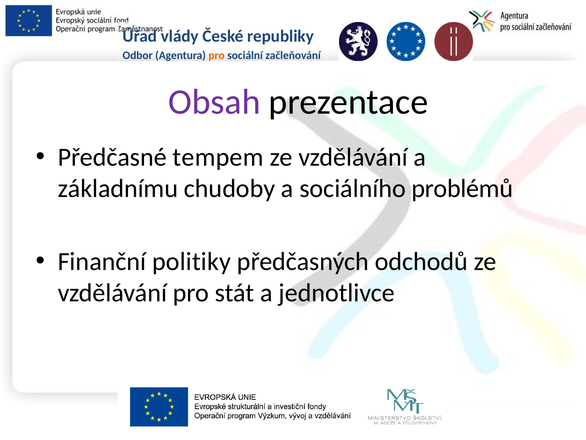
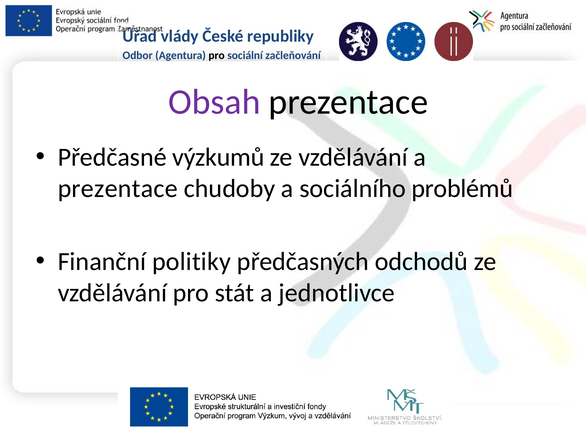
pro at (217, 55) colour: orange -> black
tempem: tempem -> výzkumů
základnímu at (118, 188): základnímu -> prezentace
